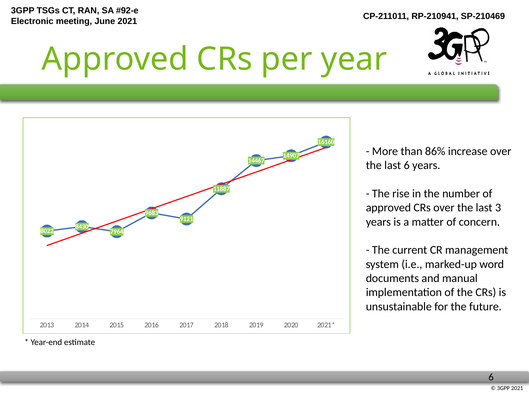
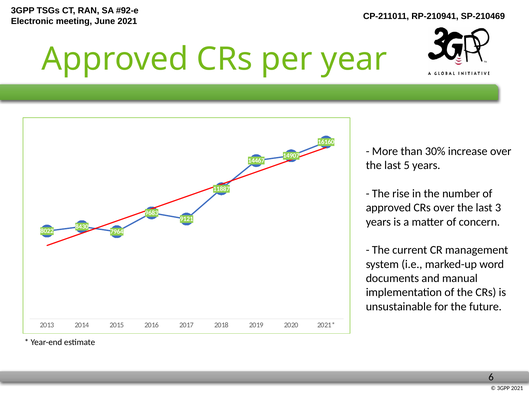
86%: 86% -> 30%
last 6: 6 -> 5
